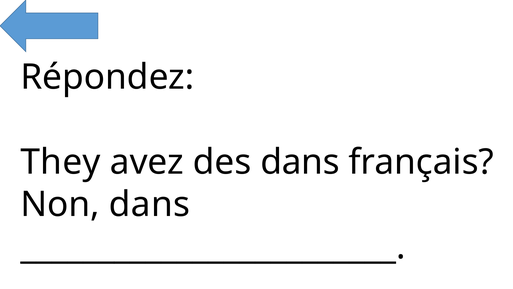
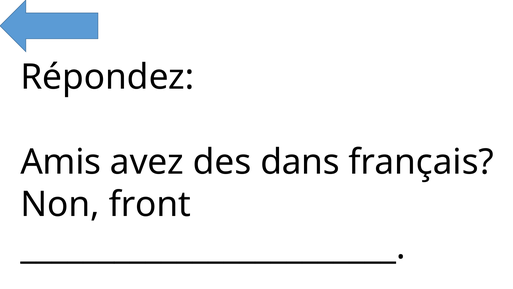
They: They -> Amis
Non dans: dans -> front
